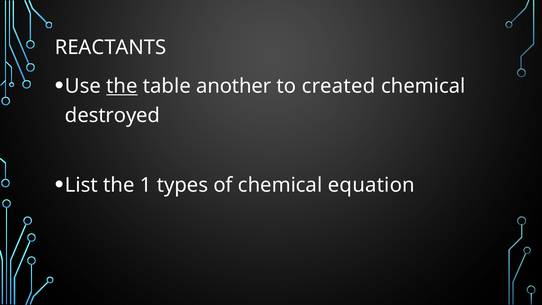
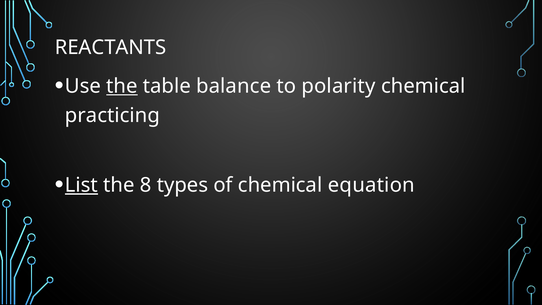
another: another -> balance
created: created -> polarity
destroyed: destroyed -> practicing
List underline: none -> present
1: 1 -> 8
